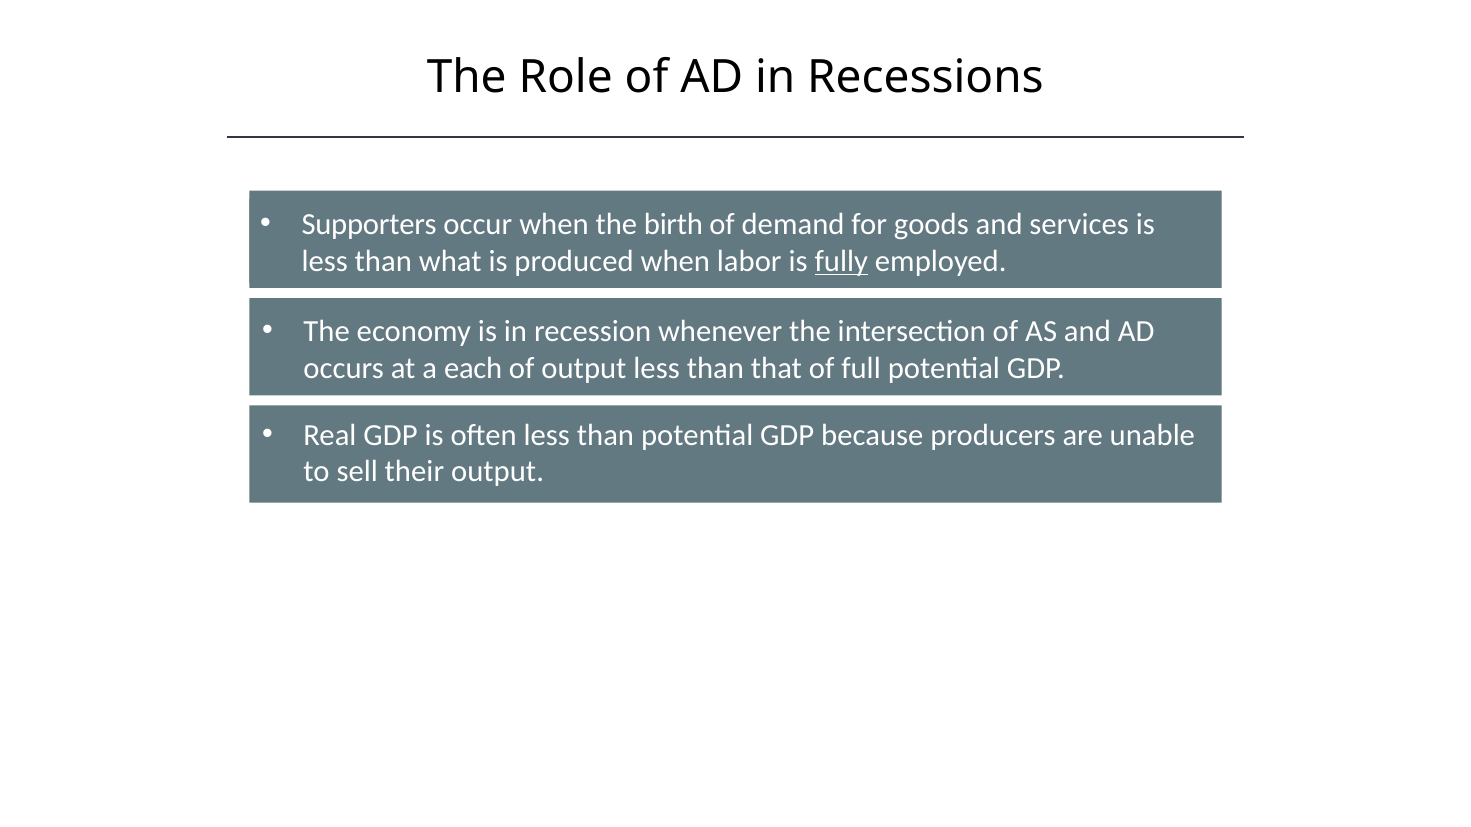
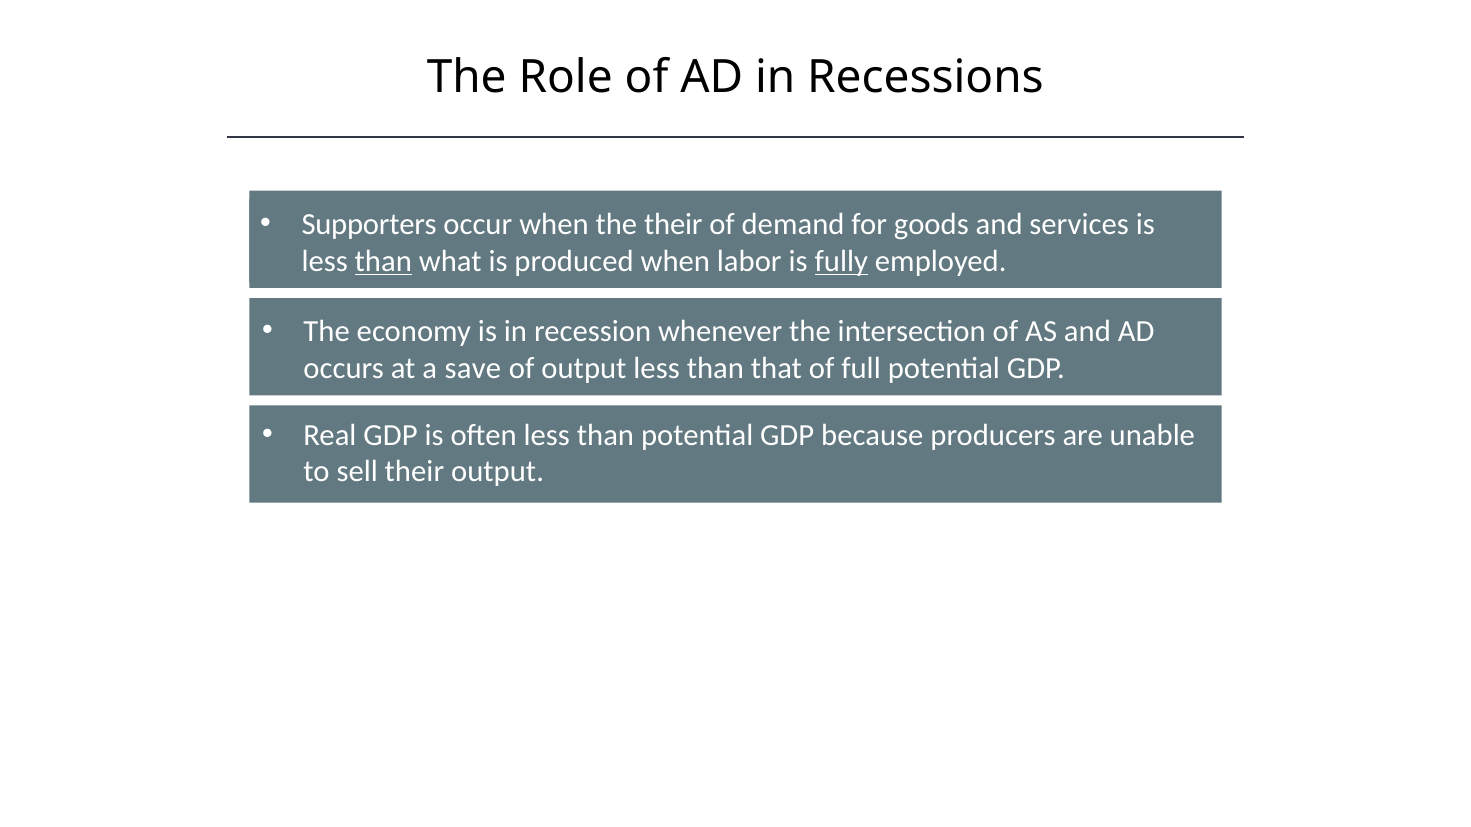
the birth: birth -> their
than at (383, 261) underline: none -> present
each: each -> save
